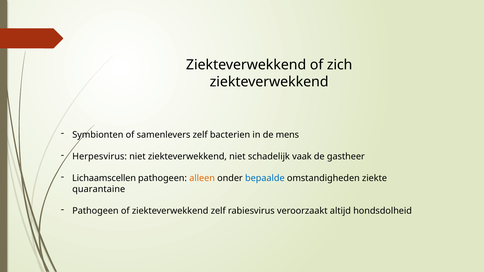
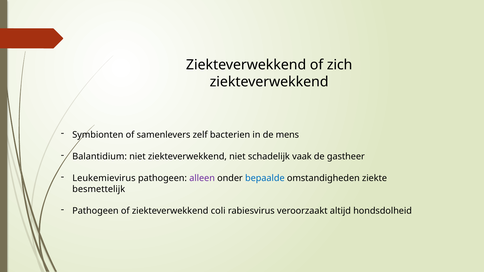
Herpesvirus: Herpesvirus -> Balantidium
Lichaamscellen: Lichaamscellen -> Leukemievirus
alleen colour: orange -> purple
quarantaine: quarantaine -> besmettelijk
ziekteverwekkend zelf: zelf -> coli
